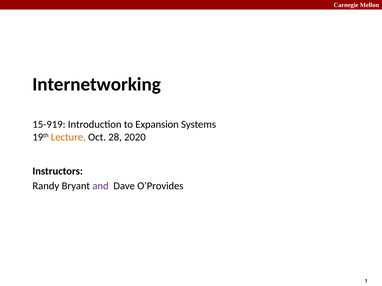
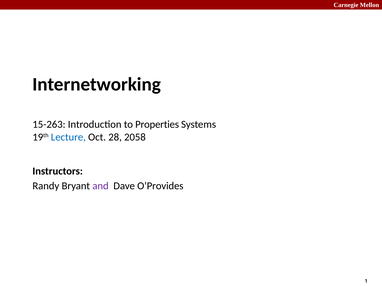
15-919: 15-919 -> 15-263
Expansion: Expansion -> Properties
Lecture colour: orange -> blue
2020: 2020 -> 2058
